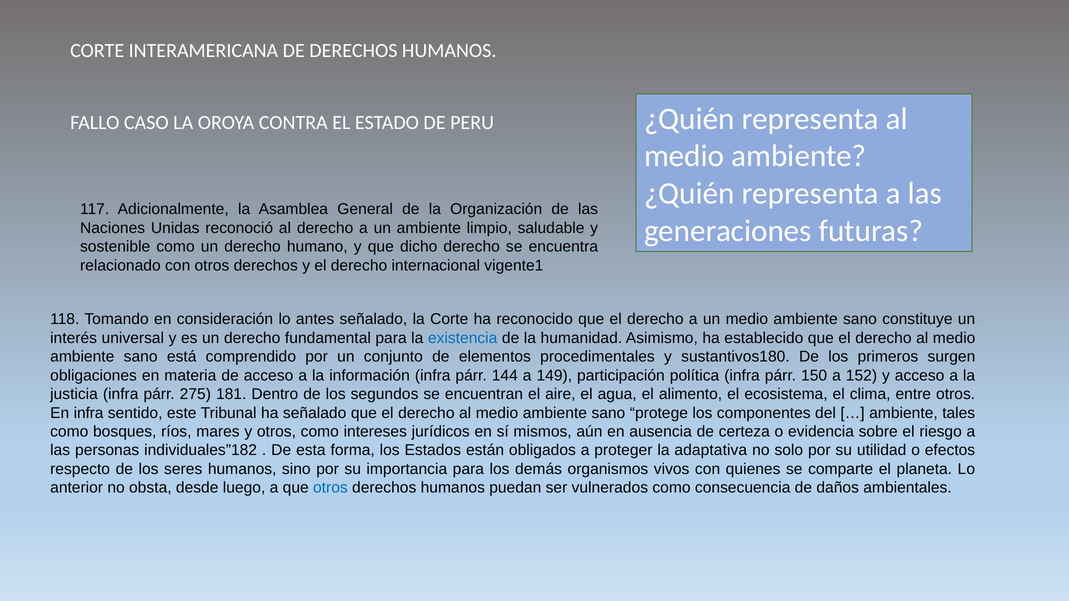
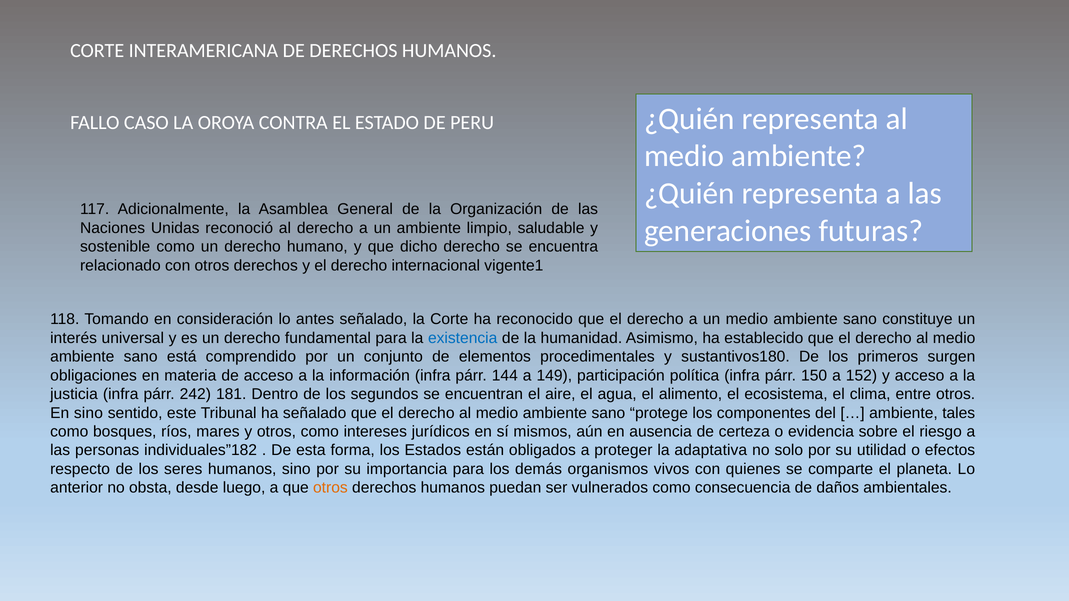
275: 275 -> 242
En infra: infra -> sino
otros at (330, 488) colour: blue -> orange
